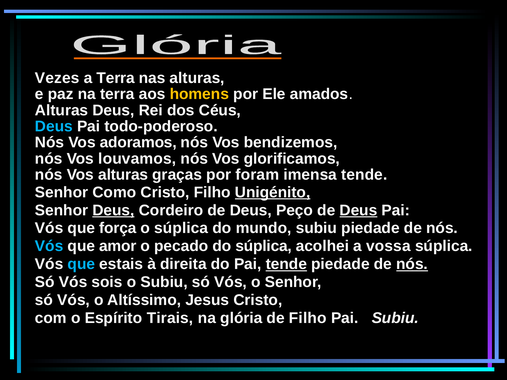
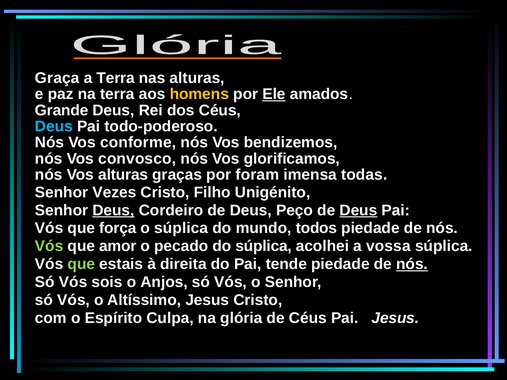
Vezes: Vezes -> Graça
Ele underline: none -> present
Alturas at (62, 110): Alturas -> Grande
adoramos: adoramos -> conforme
louvamos: louvamos -> convosco
imensa tende: tende -> todas
Como: Como -> Vezes
Unigénito underline: present -> none
mundo subiu: subiu -> todos
Vós at (49, 246) colour: light blue -> light green
que at (81, 264) colour: light blue -> light green
tende at (286, 264) underline: present -> none
o Subiu: Subiu -> Anjos
Tirais: Tirais -> Culpa
de Filho: Filho -> Céus
Pai Subiu: Subiu -> Jesus
